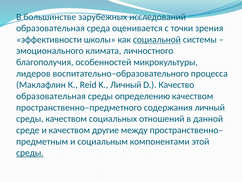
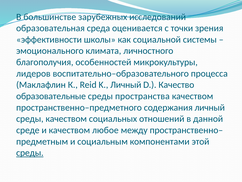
социальной underline: present -> none
образовательная at (51, 96): образовательная -> образовательные
определению: определению -> пространства
другие: другие -> любое
